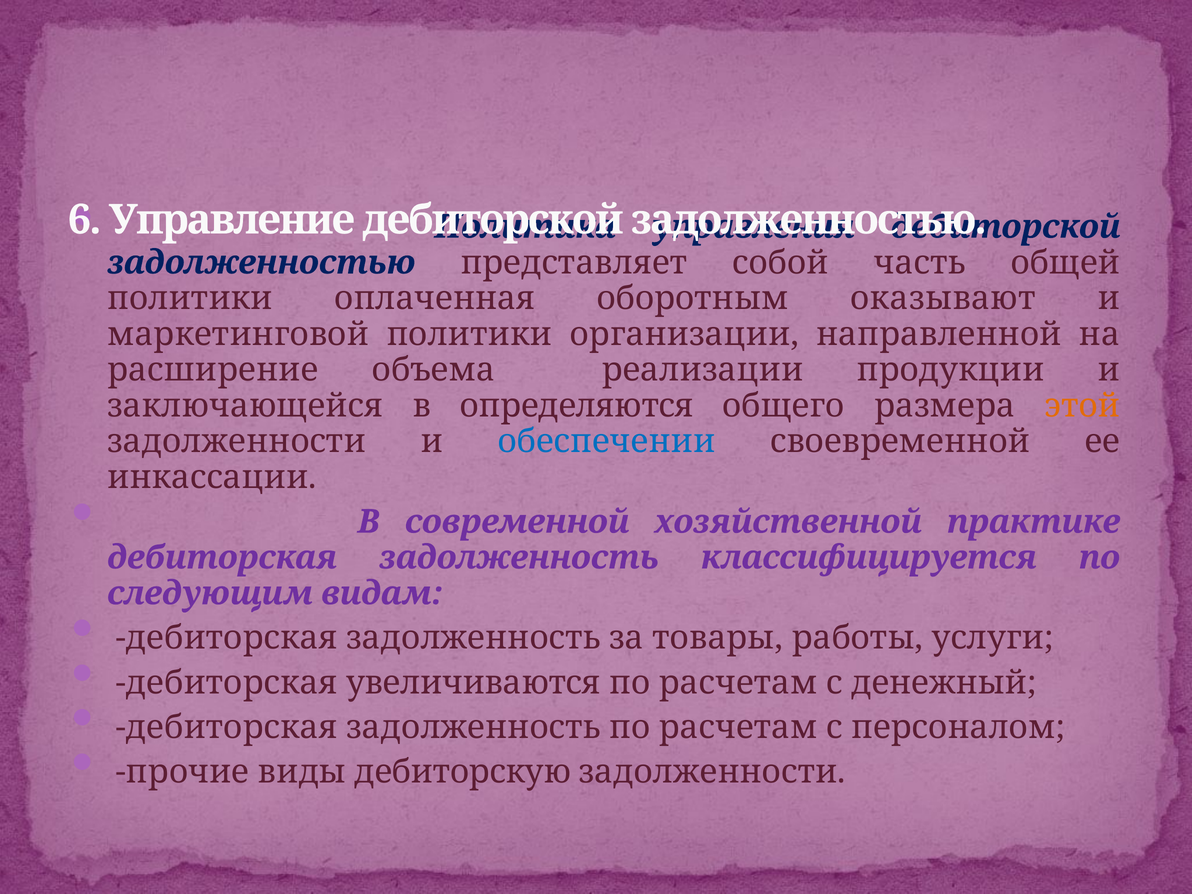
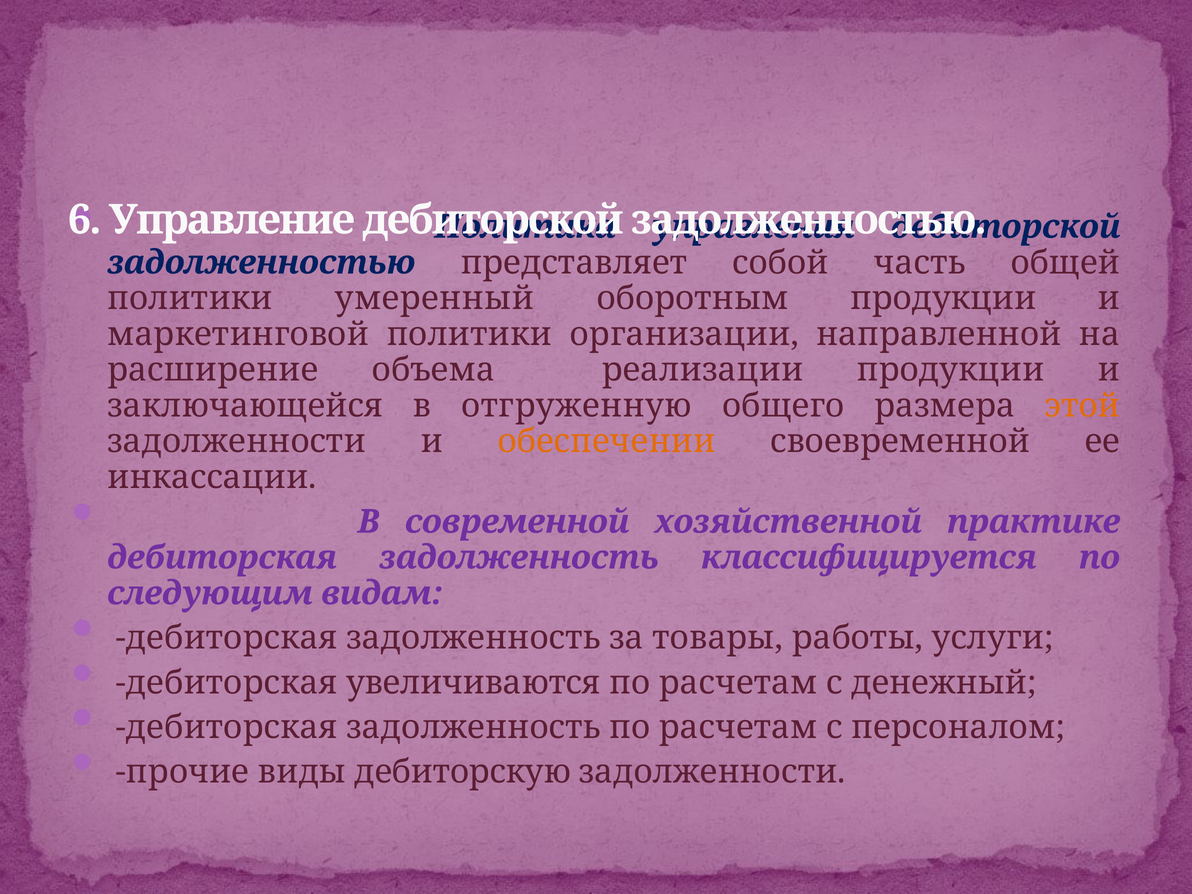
оплаченная: оплаченная -> умеренный
оборотным оказывают: оказывают -> продукции
определяются: определяются -> отгруженную
обеспечении colour: blue -> orange
